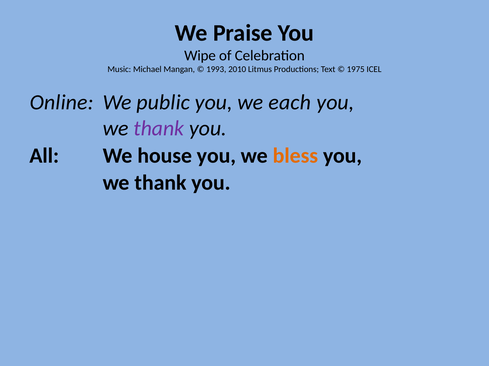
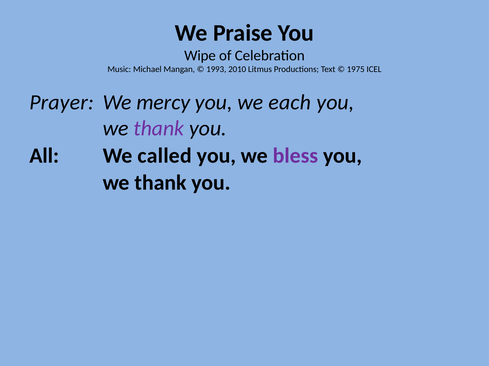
Online: Online -> Prayer
public: public -> mercy
house: house -> called
bless colour: orange -> purple
